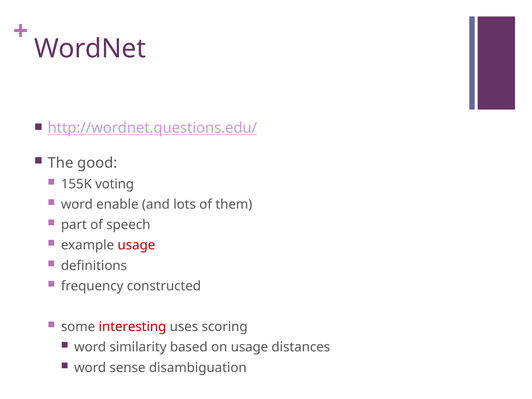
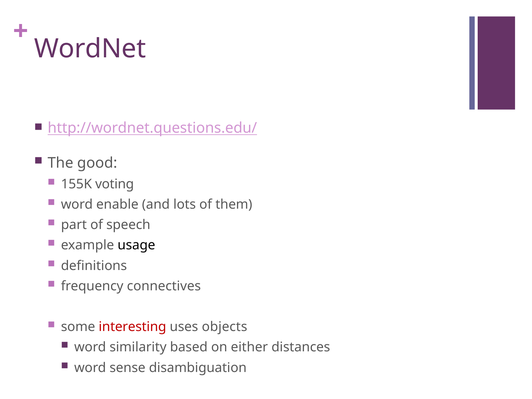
usage at (136, 245) colour: red -> black
constructed: constructed -> connectives
scoring: scoring -> objects
on usage: usage -> either
